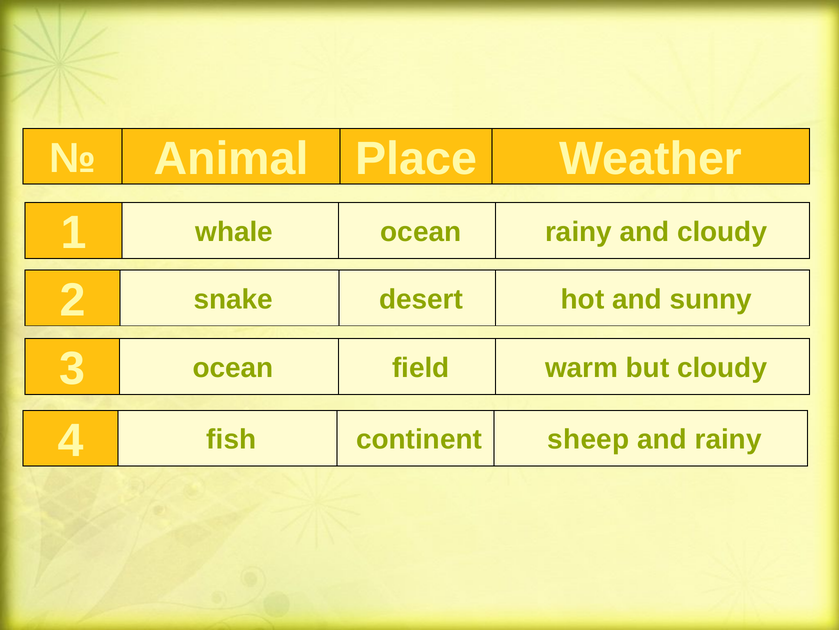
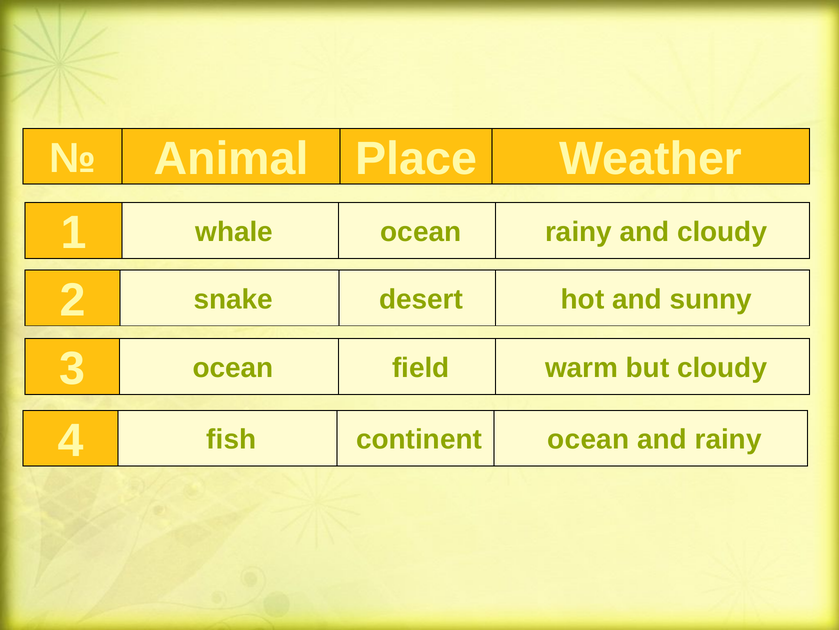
continent sheep: sheep -> ocean
